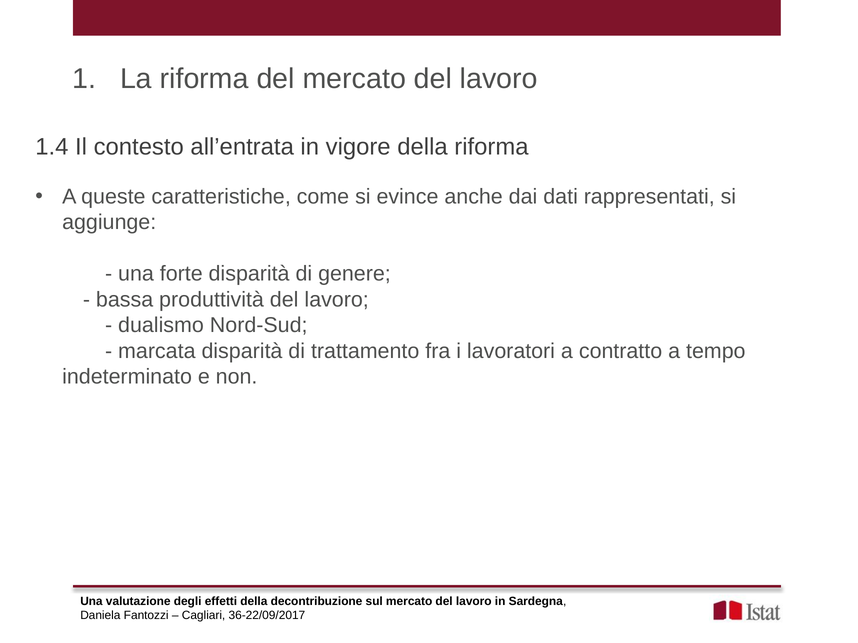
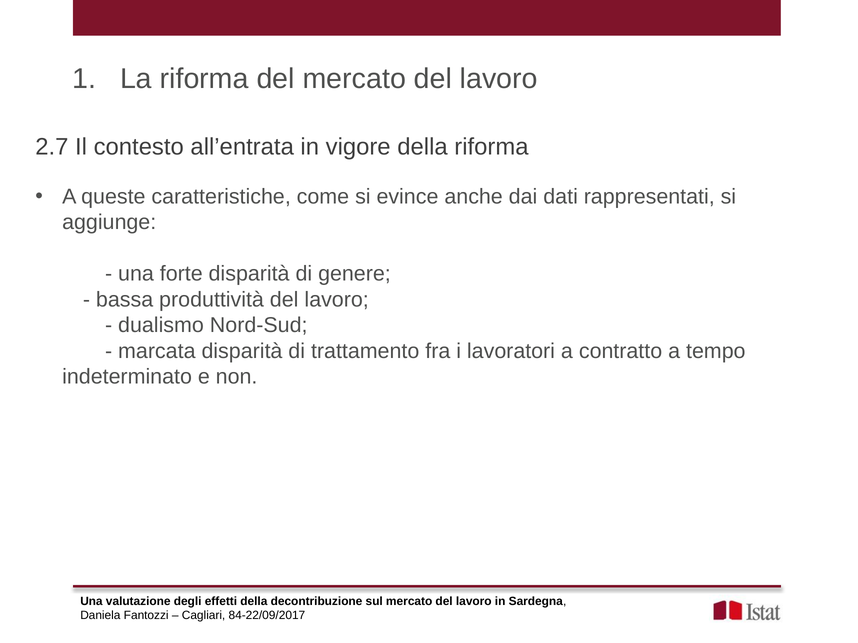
1.4: 1.4 -> 2.7
36-22/09/2017: 36-22/09/2017 -> 84-22/09/2017
